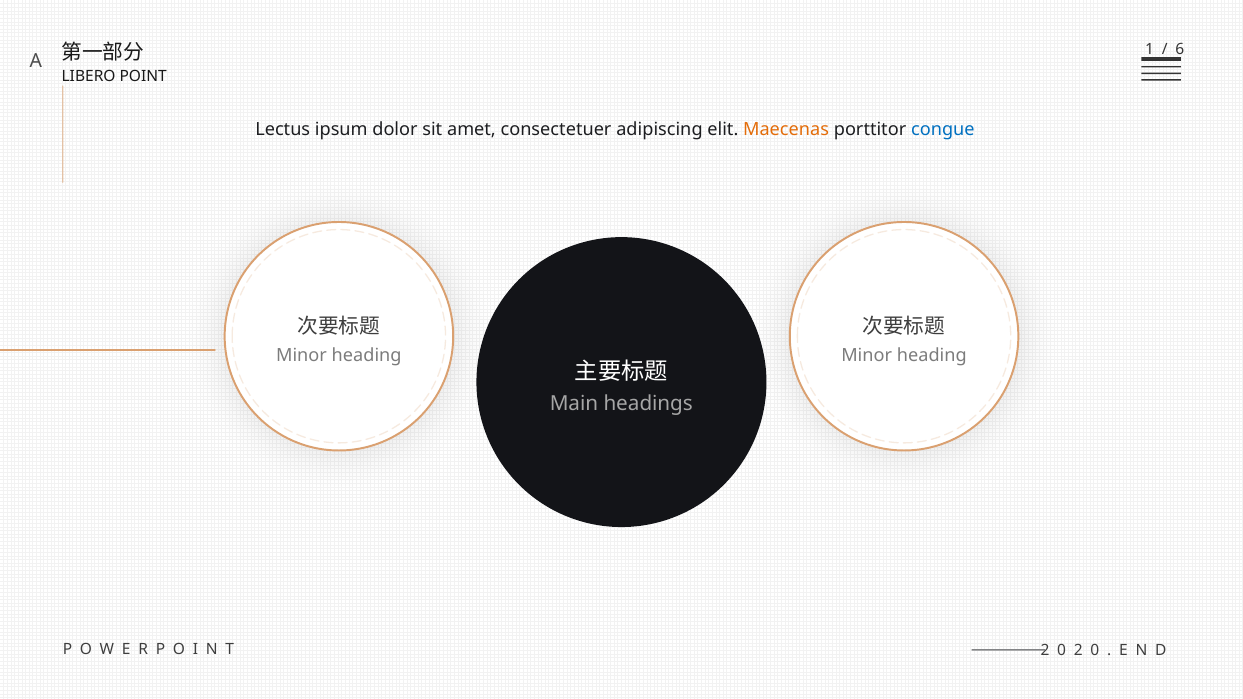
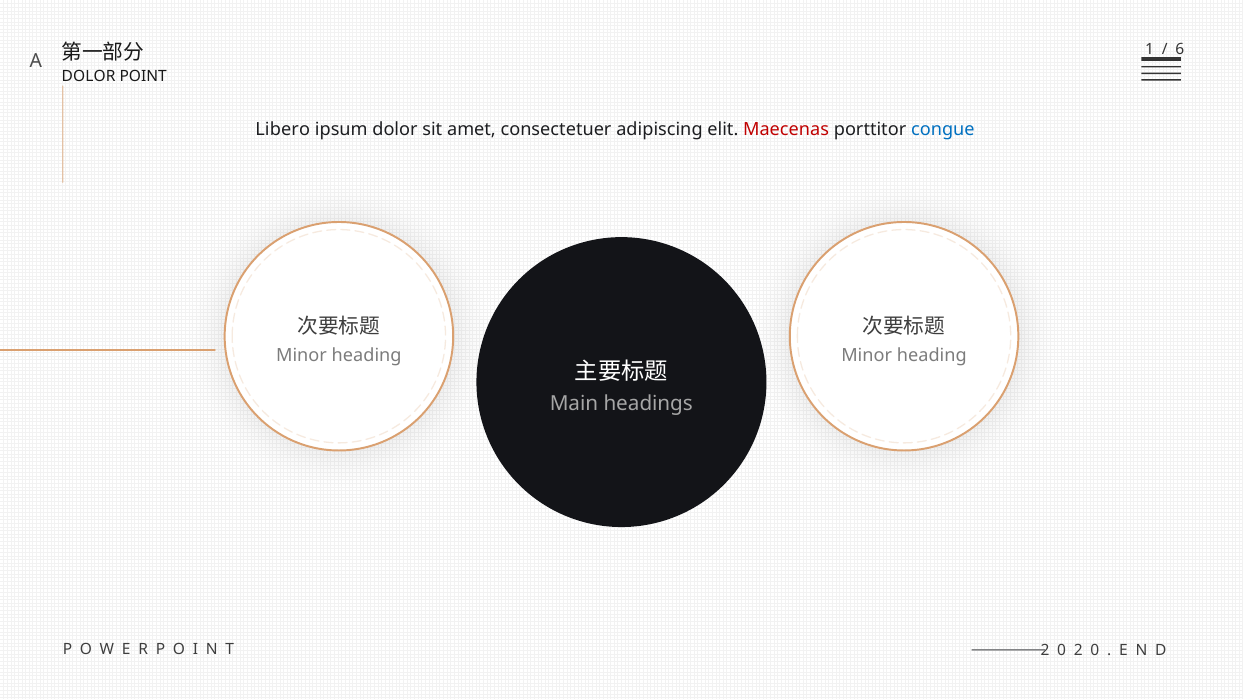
LIBERO at (89, 77): LIBERO -> DOLOR
Lectus: Lectus -> Libero
Maecenas colour: orange -> red
